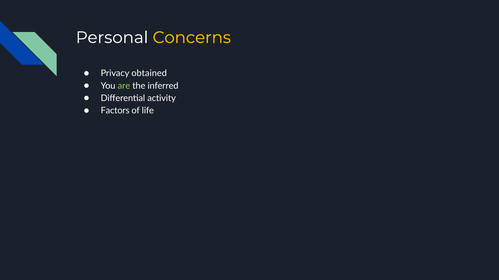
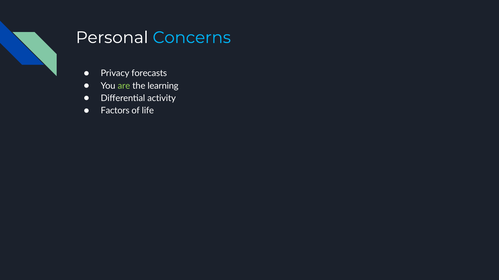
Concerns colour: yellow -> light blue
obtained: obtained -> forecasts
inferred: inferred -> learning
